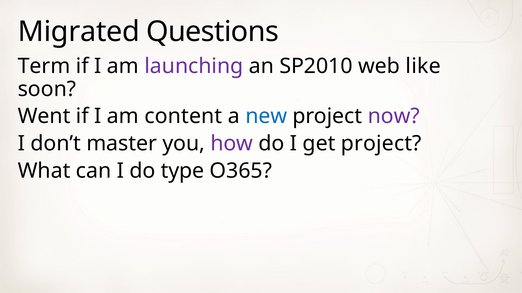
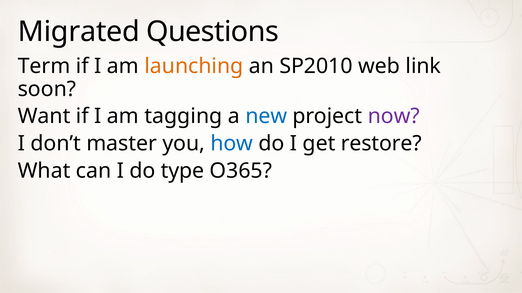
launching colour: purple -> orange
like: like -> link
Went: Went -> Want
content: content -> tagging
how colour: purple -> blue
get project: project -> restore
